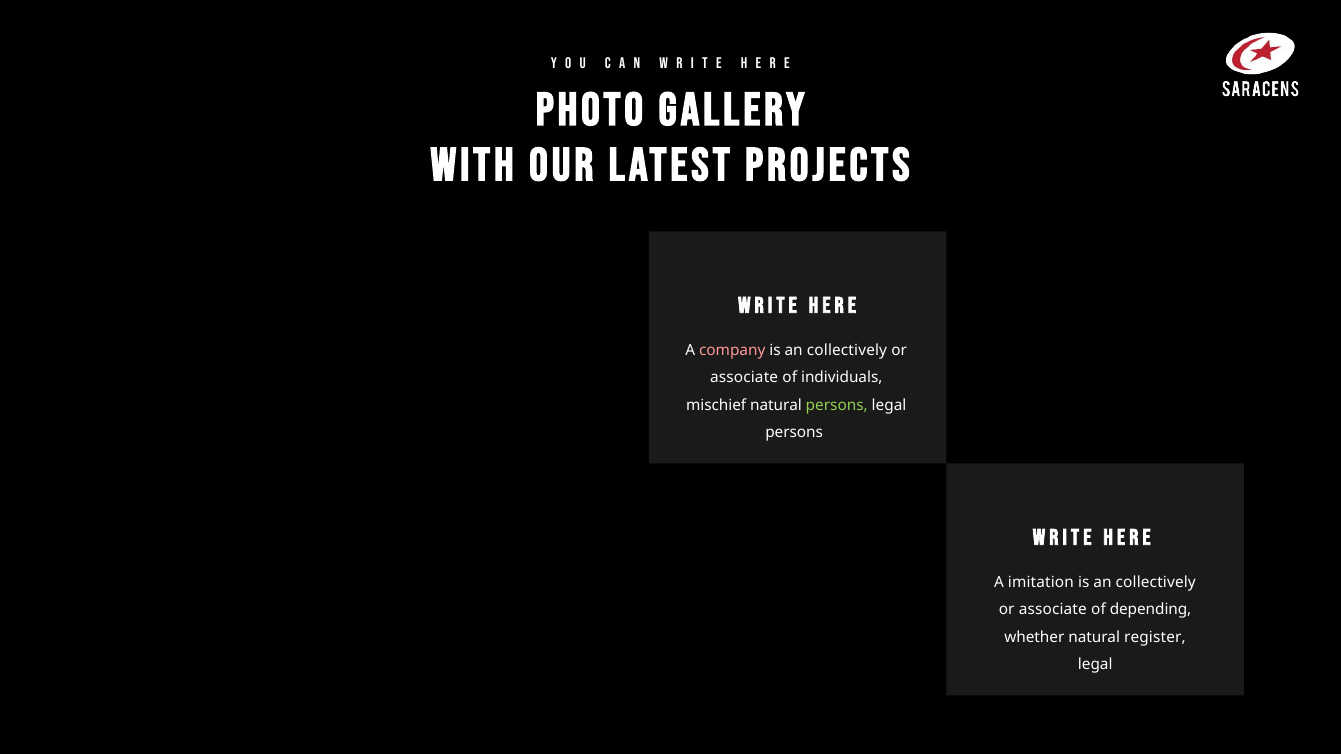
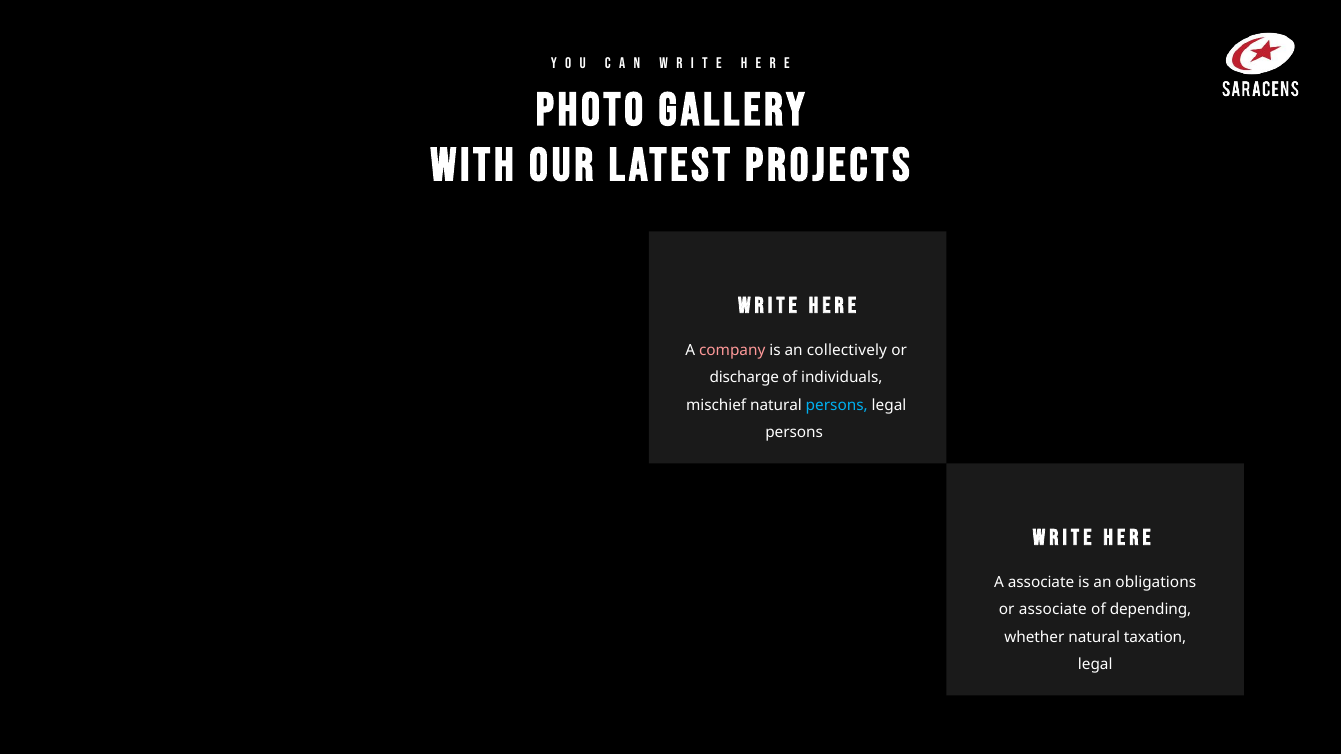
associate at (744, 378): associate -> discharge
persons at (837, 406) colour: light green -> light blue
A imitation: imitation -> associate
collectively at (1156, 582): collectively -> obligations
register: register -> taxation
